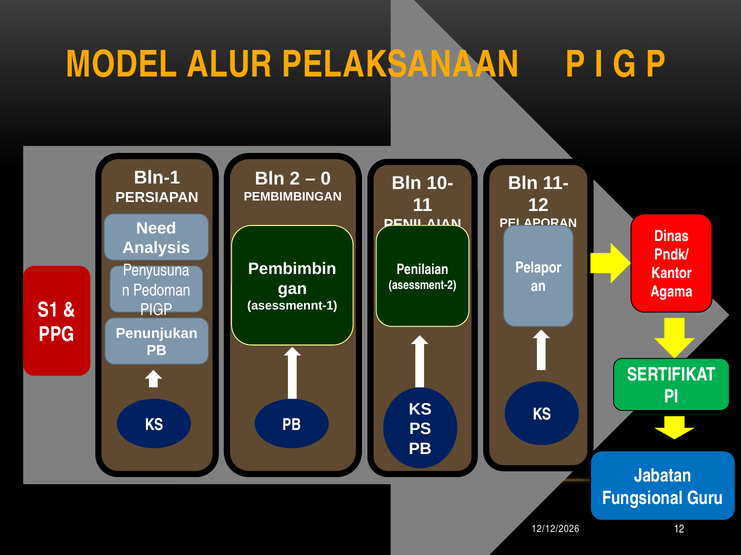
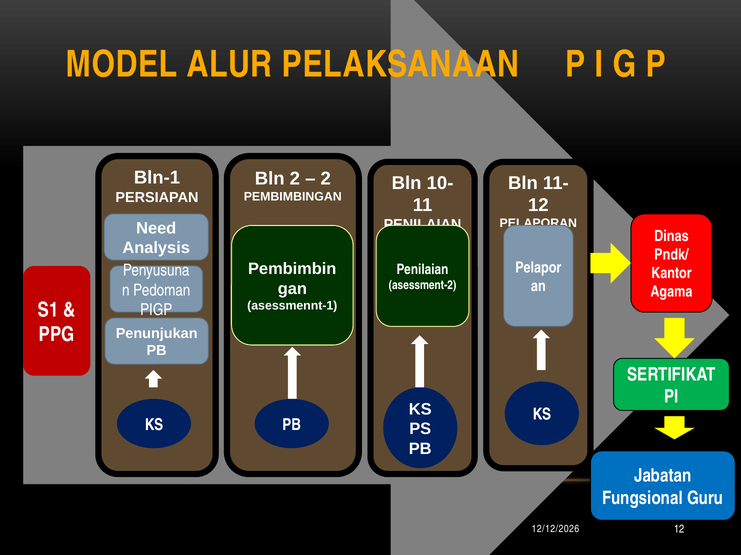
0 at (326, 179): 0 -> 2
